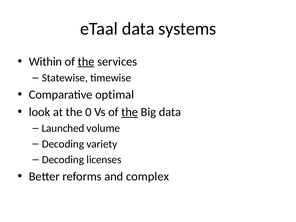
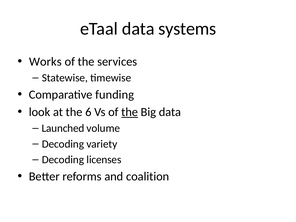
Within: Within -> Works
the at (86, 62) underline: present -> none
optimal: optimal -> funding
0: 0 -> 6
complex: complex -> coalition
